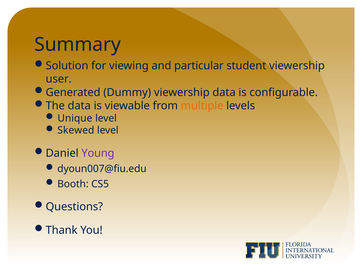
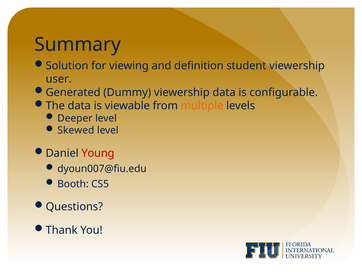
particular: particular -> definition
Unique: Unique -> Deeper
Young colour: purple -> red
